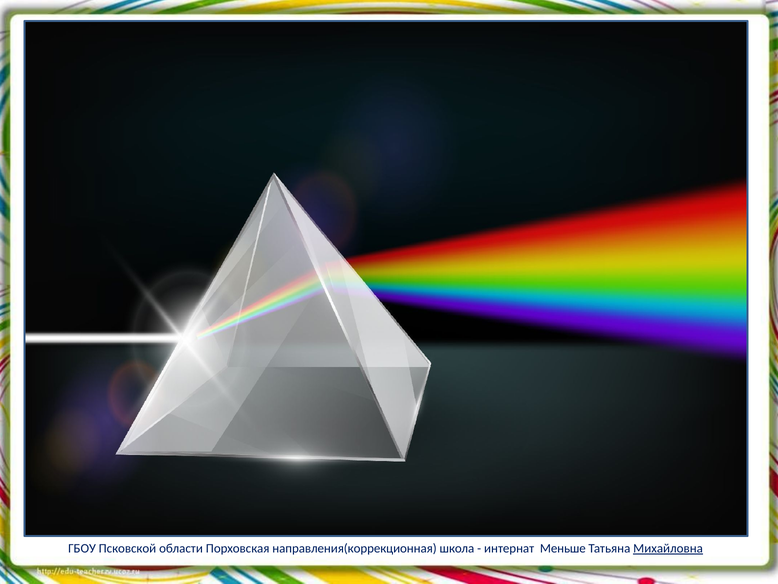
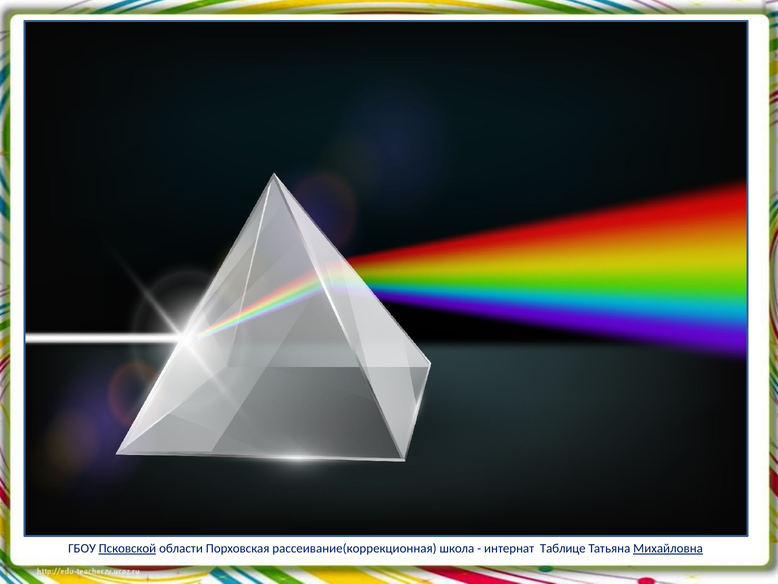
Псковской underline: none -> present
направления(коррекционная: направления(коррекционная -> рассеивание(коррекционная
Меньше: Меньше -> Таблице
